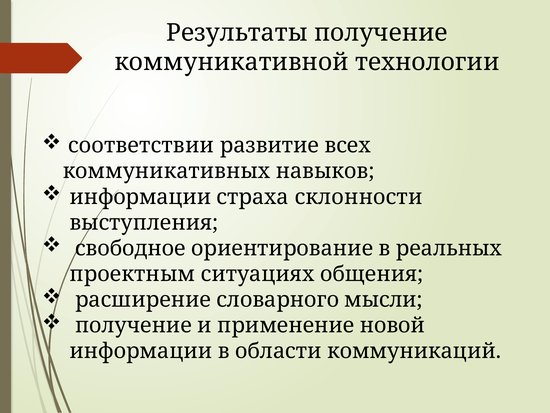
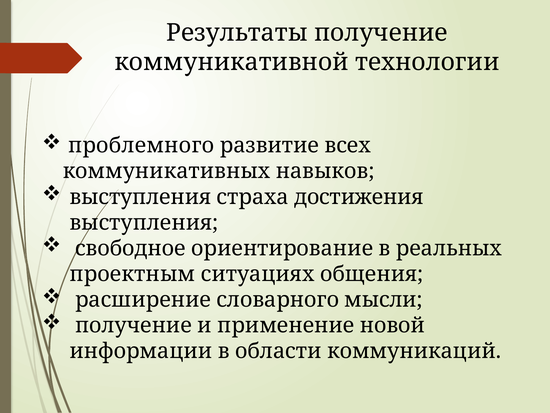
соответствии: соответствии -> проблемного
информации at (140, 197): информации -> выступления
склонности: склонности -> достижения
